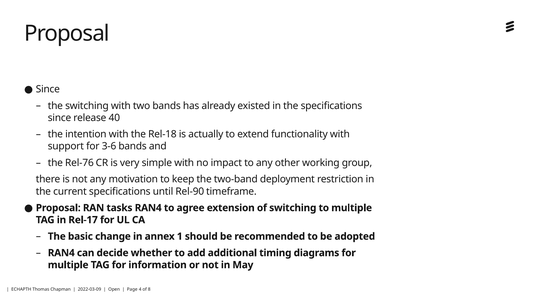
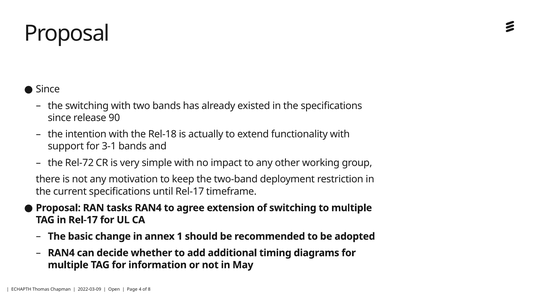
40: 40 -> 90
3-6: 3-6 -> 3-1
Rel-76: Rel-76 -> Rel-72
until Rel-90: Rel-90 -> Rel-17
